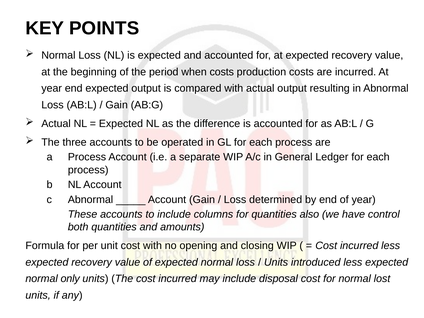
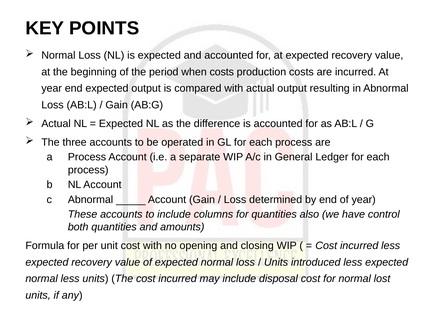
normal only: only -> less
